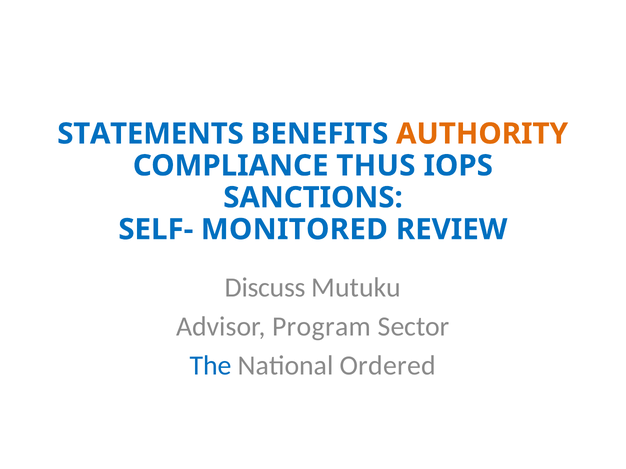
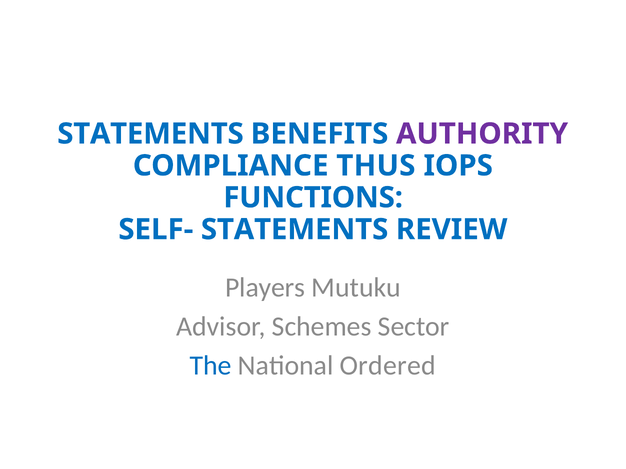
AUTHORITY colour: orange -> purple
SANCTIONS: SANCTIONS -> FUNCTIONS
SELF- MONITORED: MONITORED -> STATEMENTS
Discuss: Discuss -> Players
Program: Program -> Schemes
